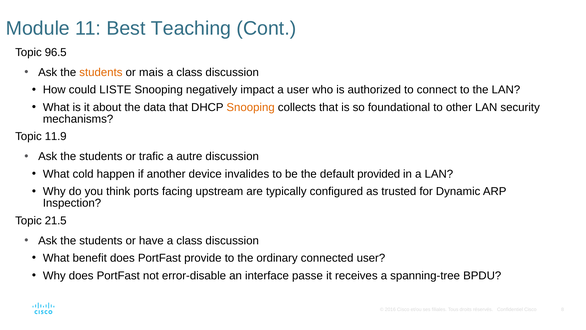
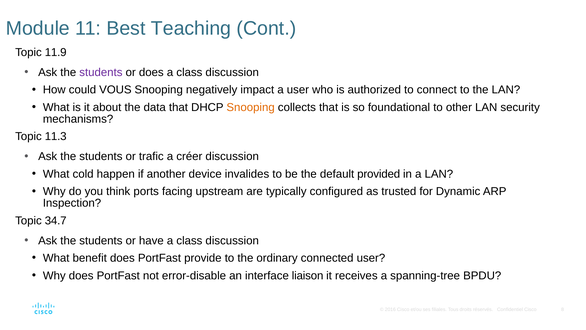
96.5: 96.5 -> 11.9
students at (101, 72) colour: orange -> purple
or mais: mais -> does
LISTE: LISTE -> VOUS
11.9: 11.9 -> 11.3
autre: autre -> créer
21.5: 21.5 -> 34.7
passe: passe -> liaison
